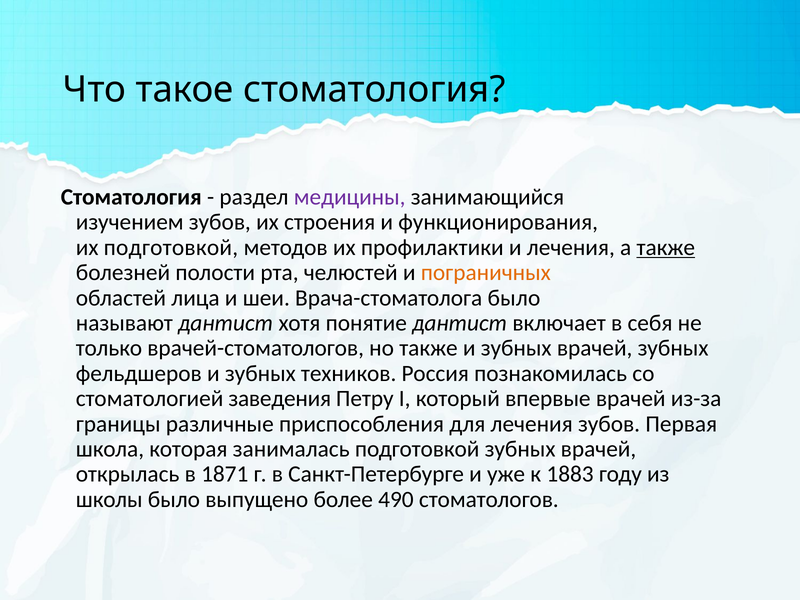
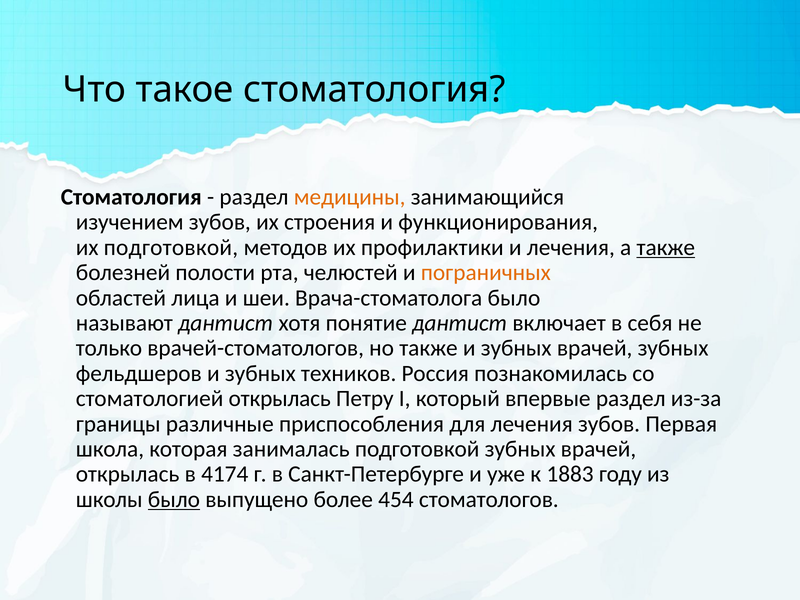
медицины colour: purple -> orange
стоматологией заведения: заведения -> открылась
впервые врачей: врачей -> раздел
1871: 1871 -> 4174
было at (174, 499) underline: none -> present
490: 490 -> 454
